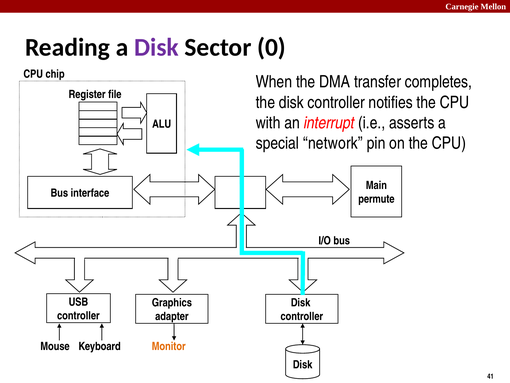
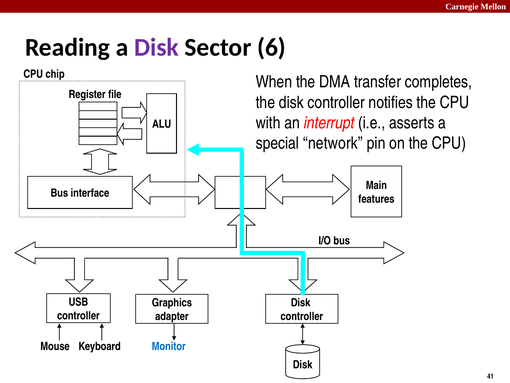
0: 0 -> 6
permute: permute -> features
Monitor colour: orange -> blue
